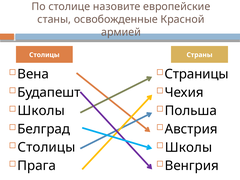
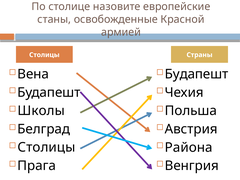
Страницы at (197, 74): Страницы -> Будапешт
Школы at (189, 147): Школы -> Района
